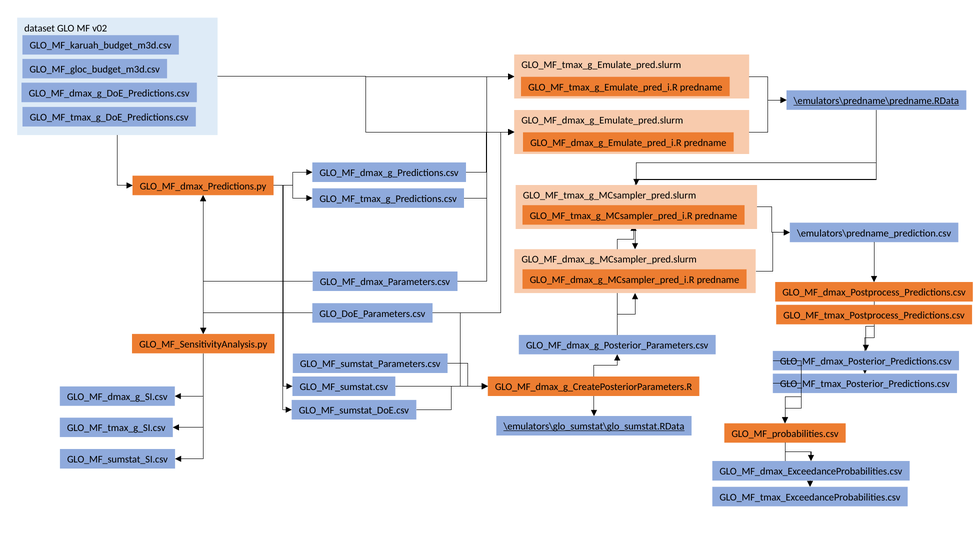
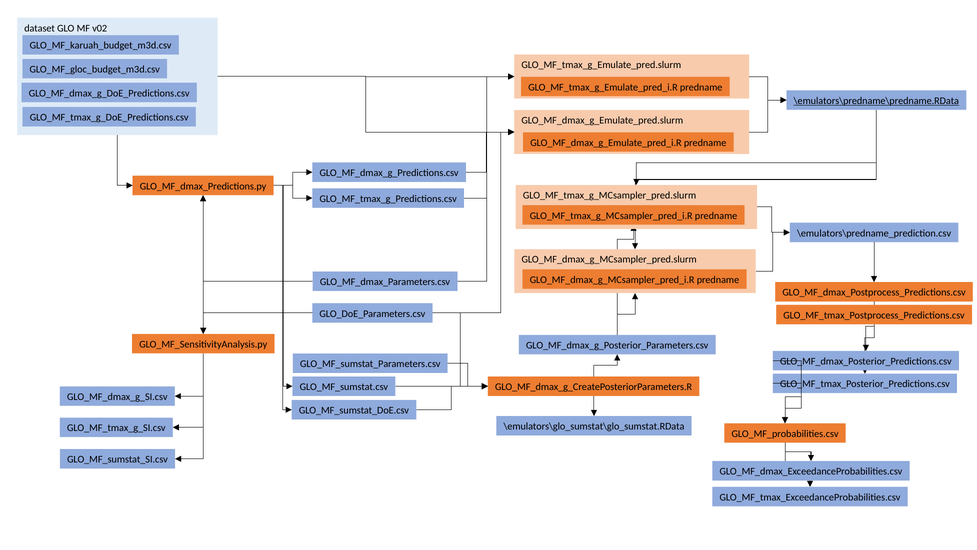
\emulators\glo_sumstat\glo_sumstat.RData underline: present -> none
